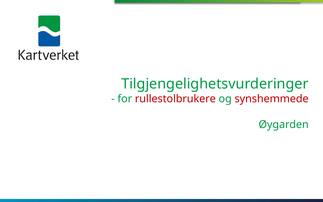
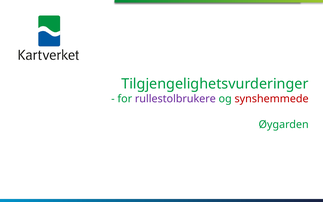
rullestolbrukere colour: red -> purple
